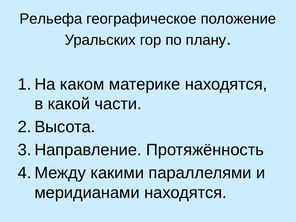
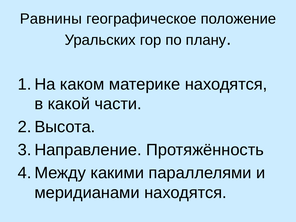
Рельефа: Рельефа -> Равнины
